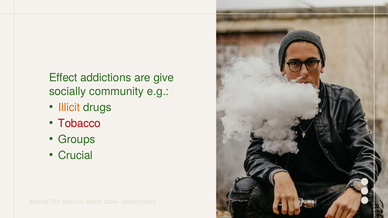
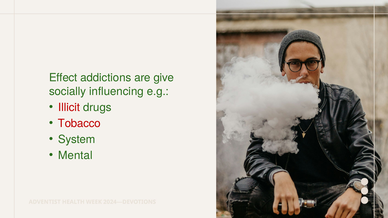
community: community -> influencing
Illicit colour: orange -> red
Groups: Groups -> System
Crucial: Crucial -> Mental
